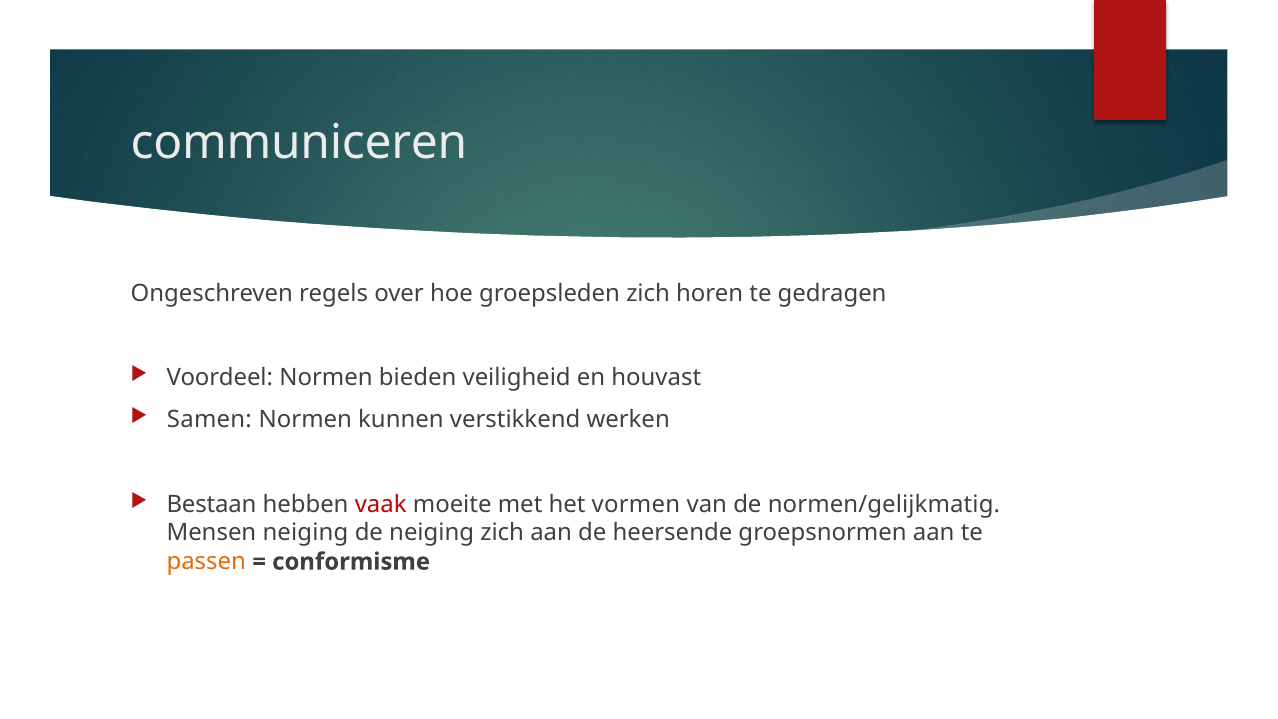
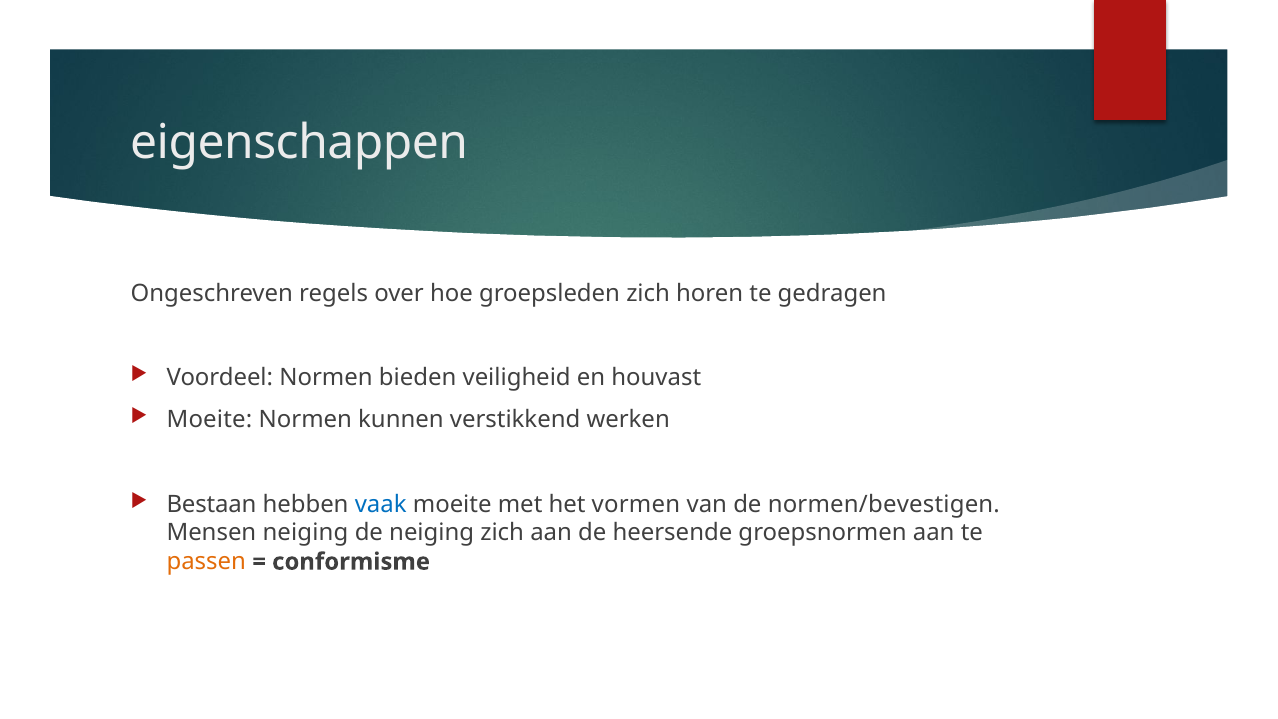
communiceren: communiceren -> eigenschappen
Samen at (209, 420): Samen -> Moeite
vaak colour: red -> blue
normen/gelijkmatig: normen/gelijkmatig -> normen/bevestigen
